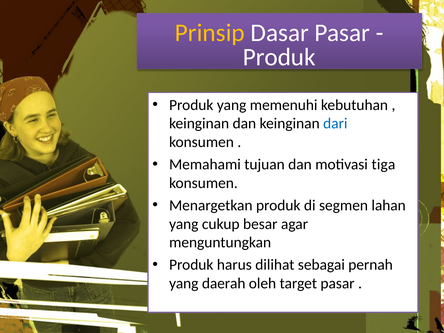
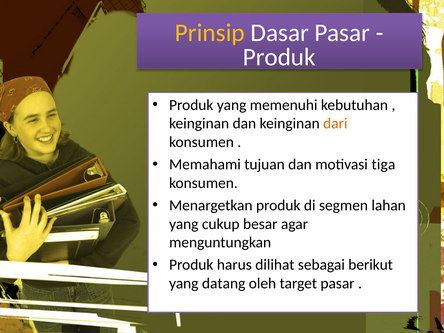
dari colour: blue -> orange
pernah: pernah -> berikut
daerah: daerah -> datang
